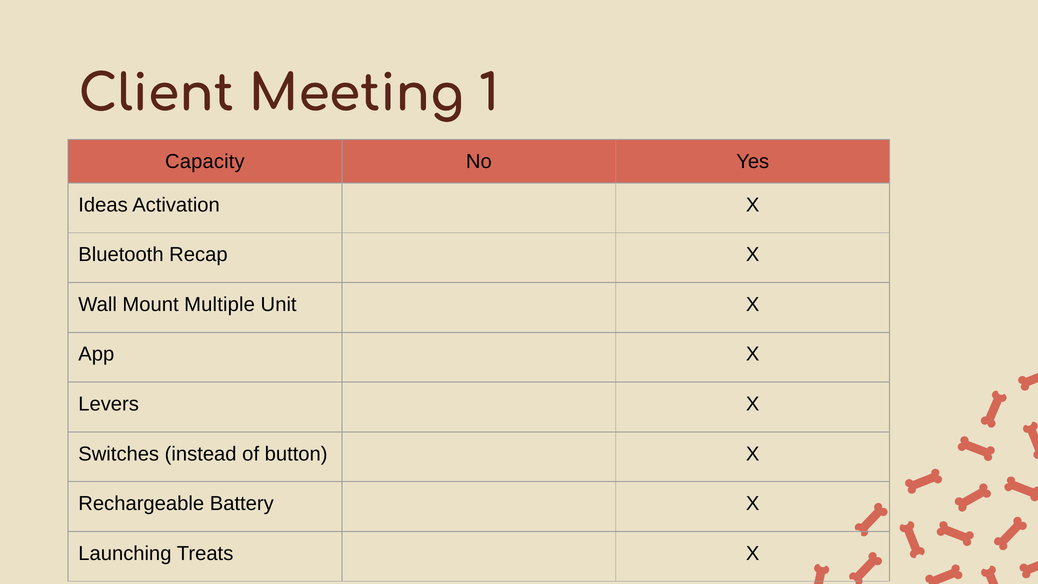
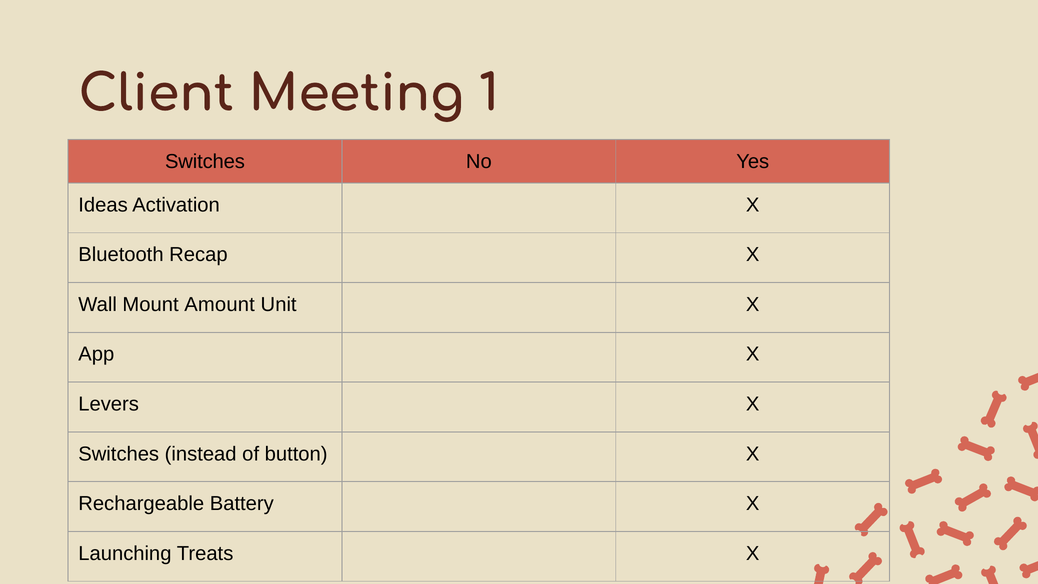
Capacity at (205, 162): Capacity -> Switches
Multiple: Multiple -> Amount
